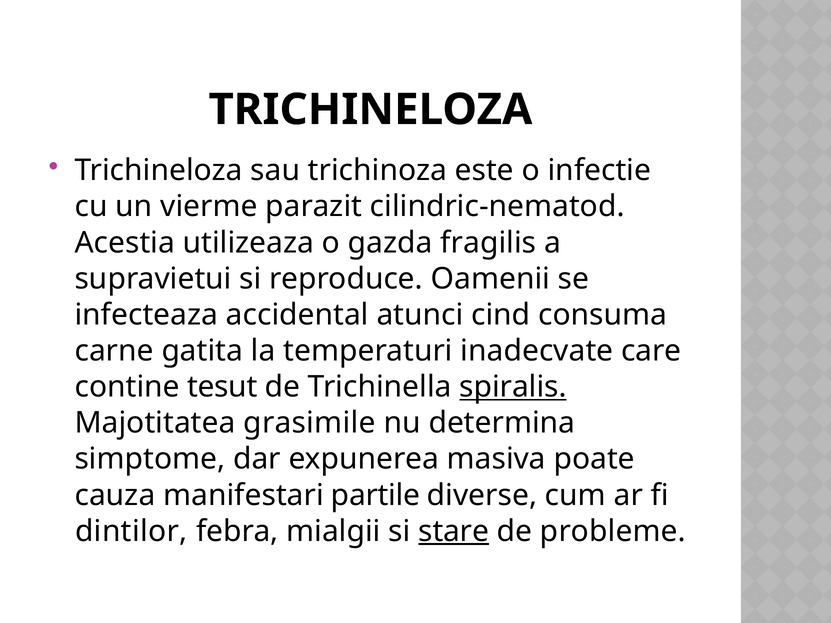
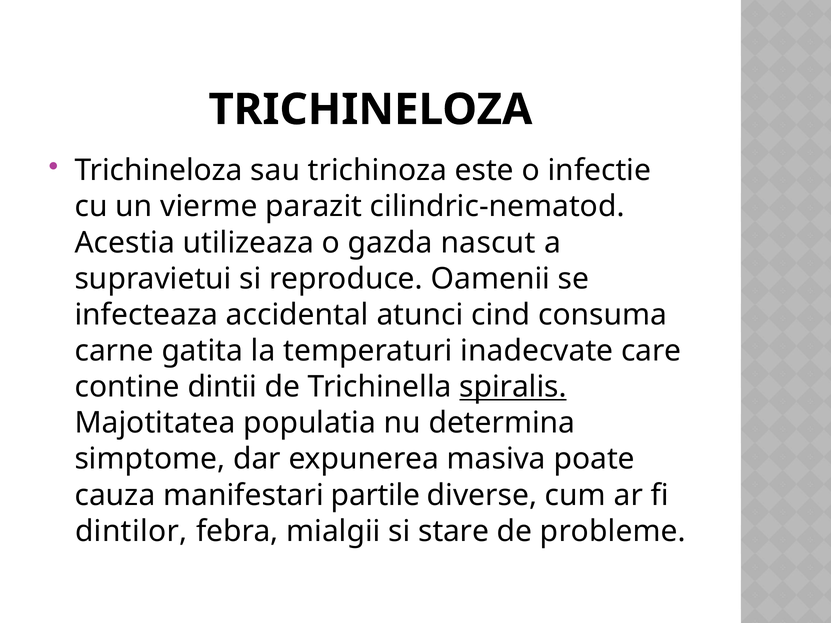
fragilis: fragilis -> nascut
tesut: tesut -> dintii
grasimile: grasimile -> populatia
stare underline: present -> none
